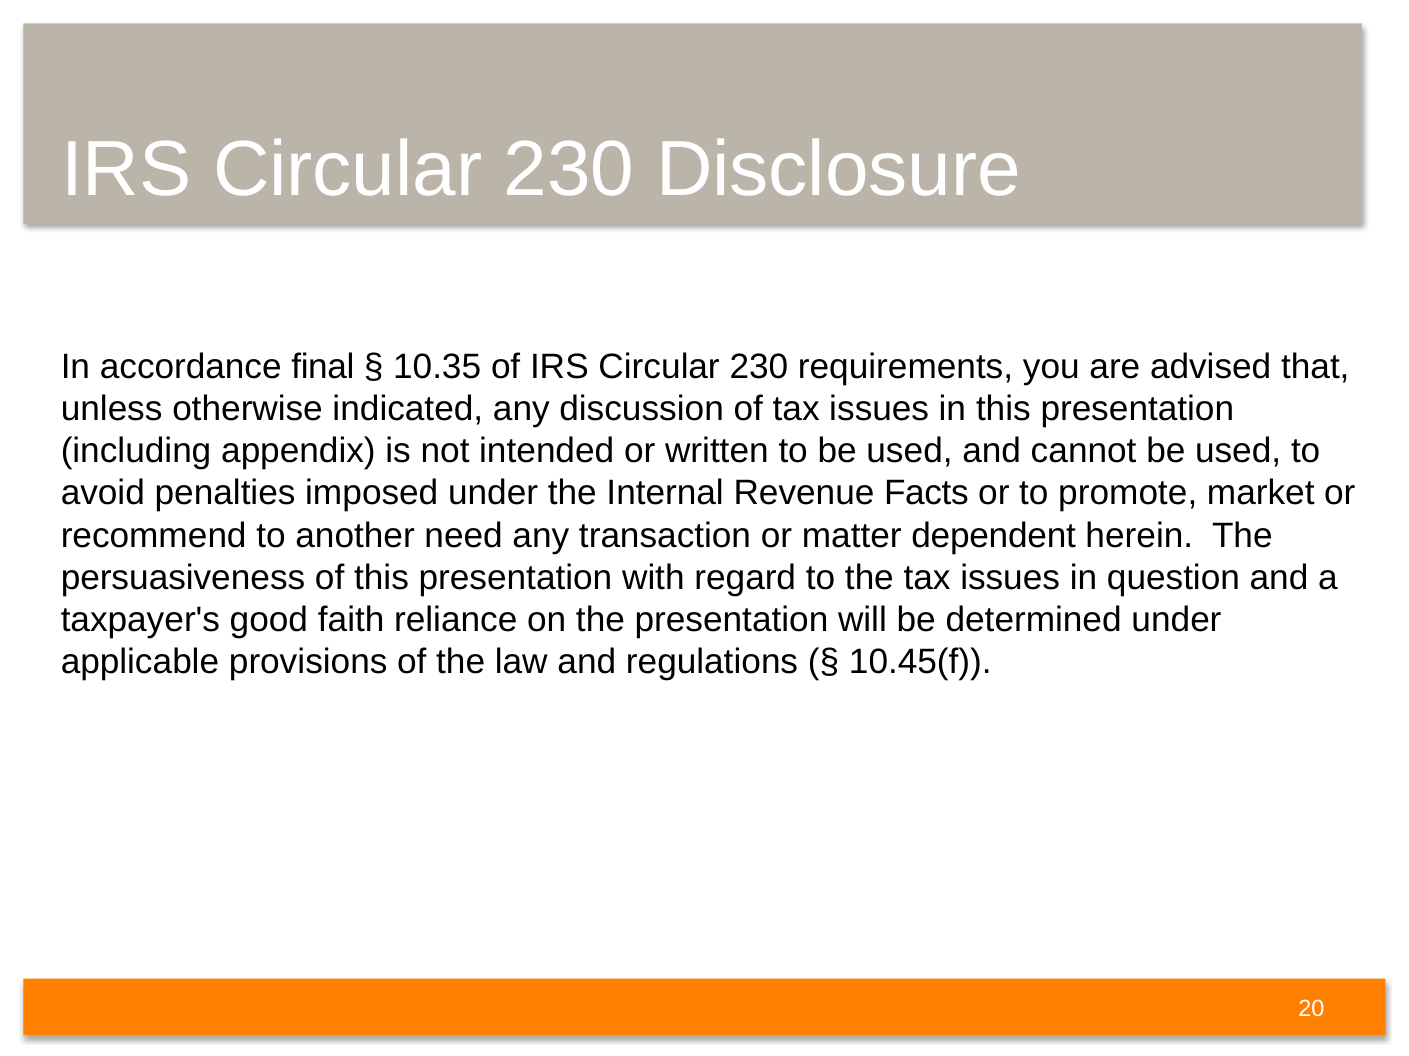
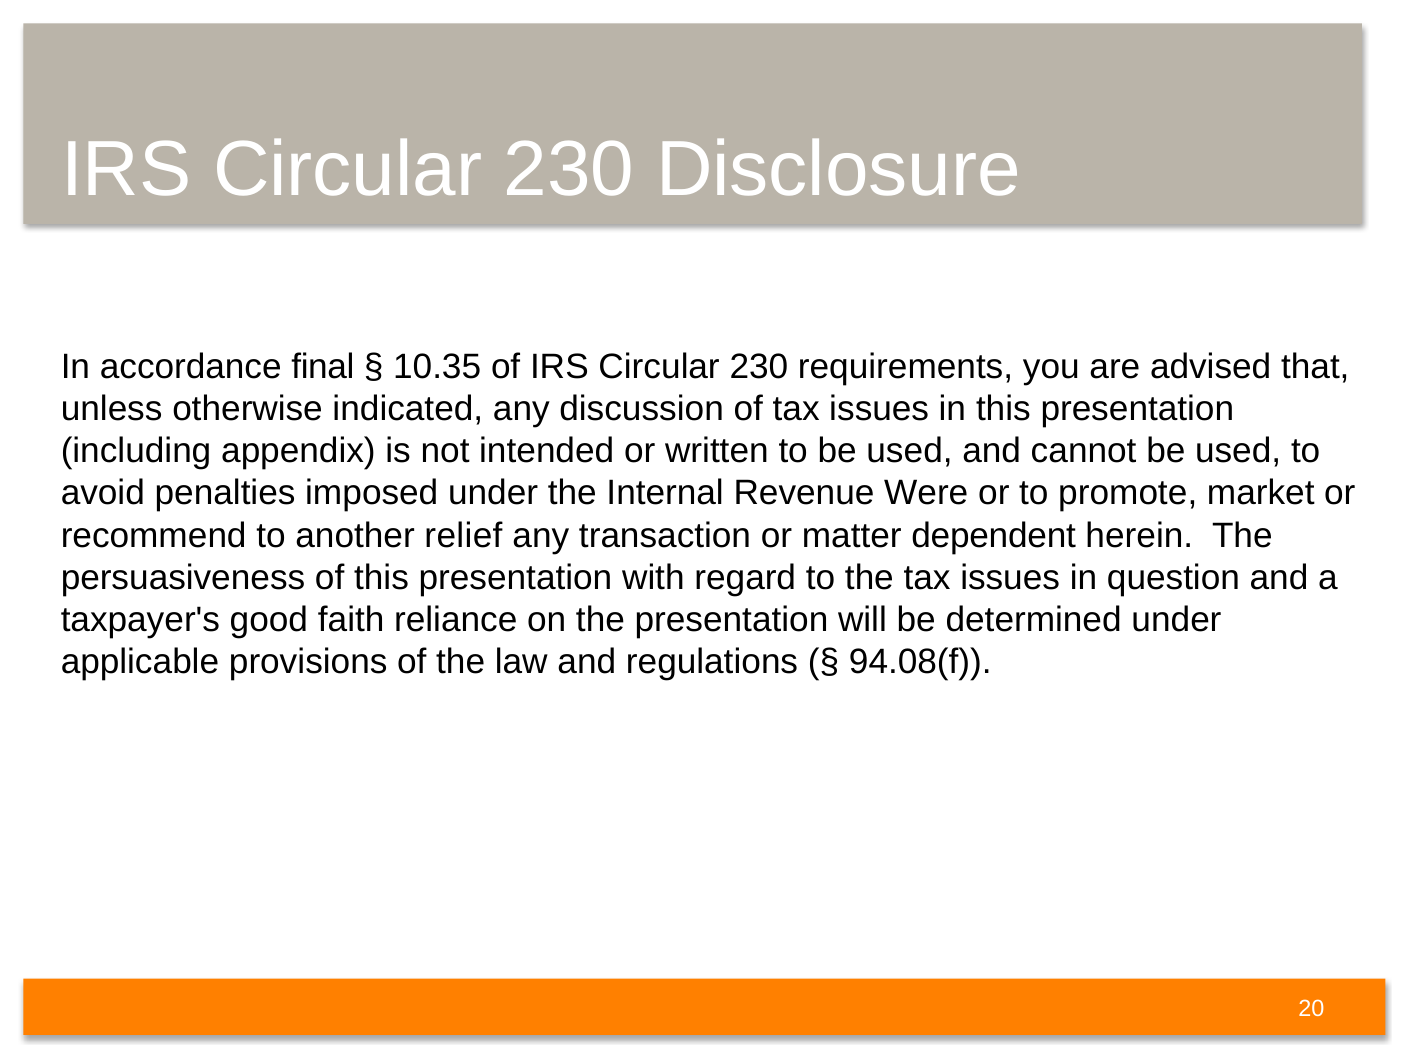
Facts: Facts -> Were
need: need -> relief
10.45(f: 10.45(f -> 94.08(f
